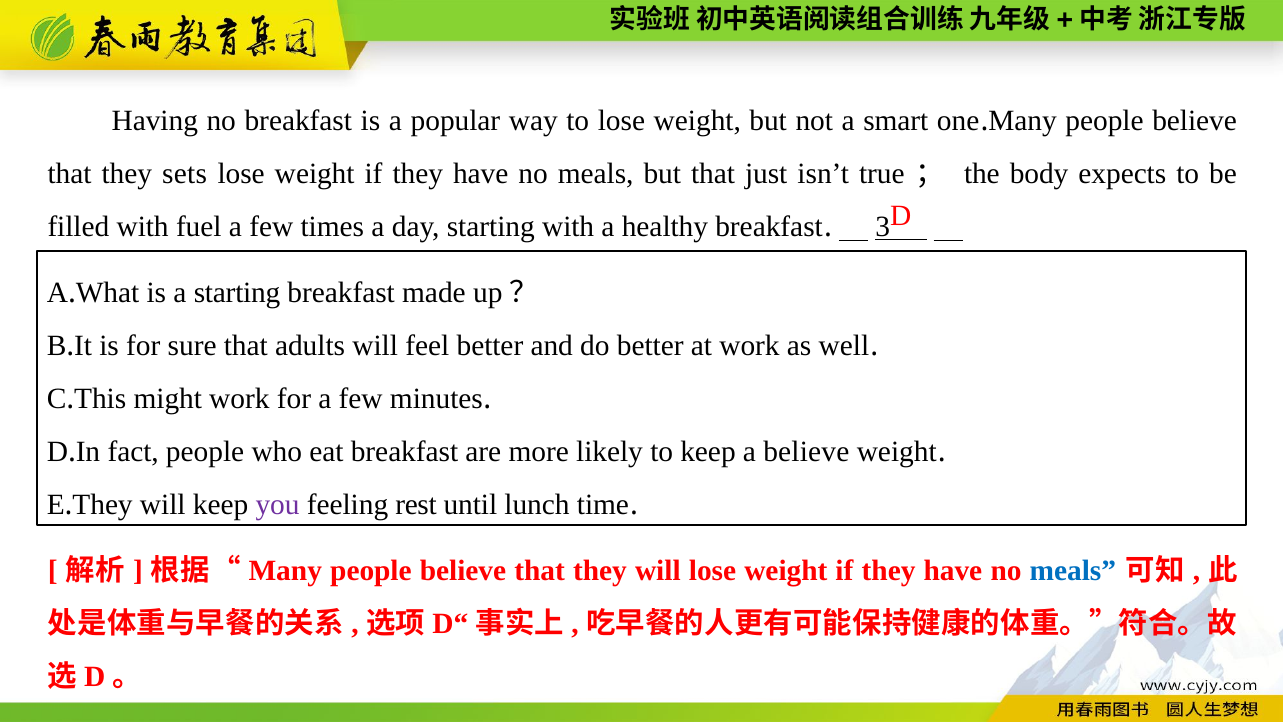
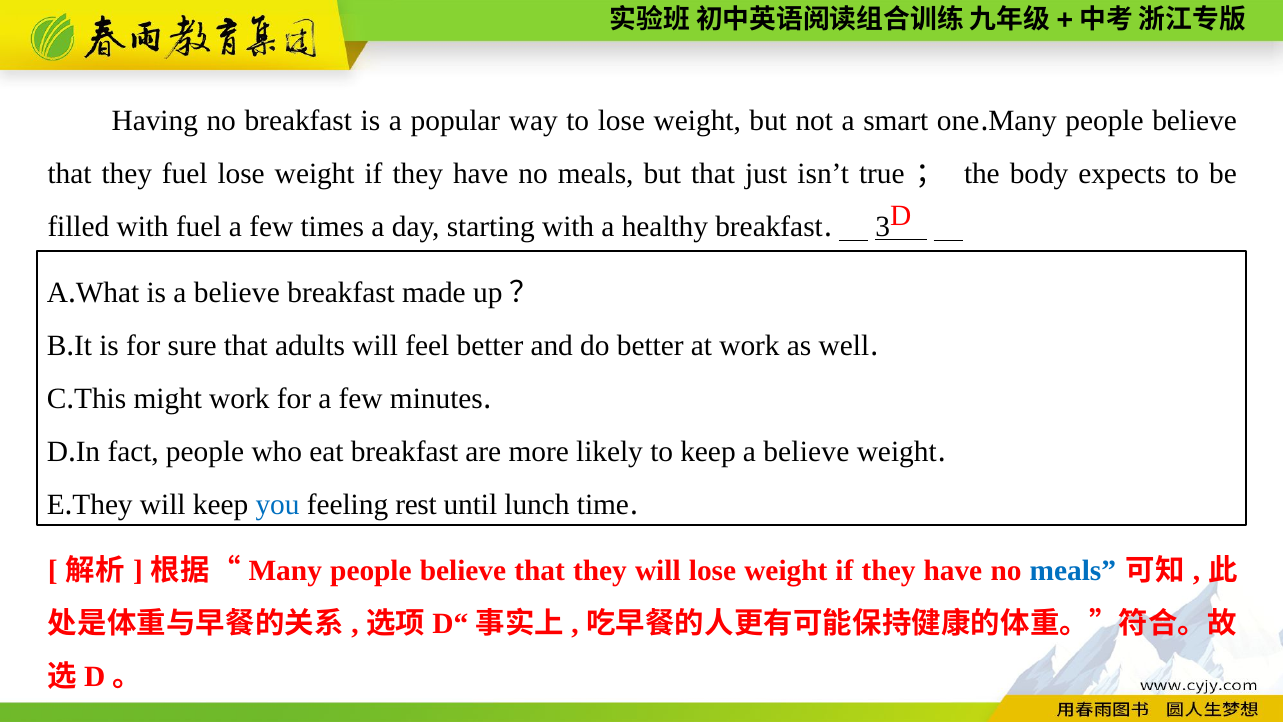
they sets: sets -> fuel
is a starting: starting -> believe
you colour: purple -> blue
